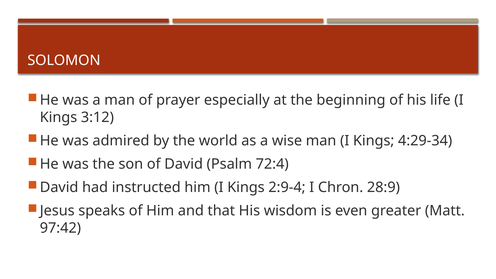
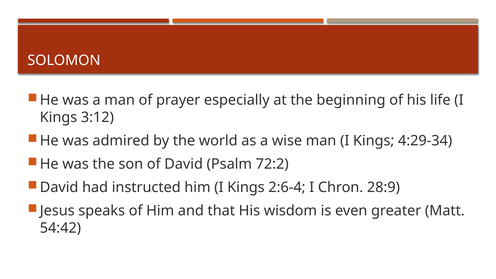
72:4: 72:4 -> 72:2
2:9-4: 2:9-4 -> 2:6-4
97:42: 97:42 -> 54:42
